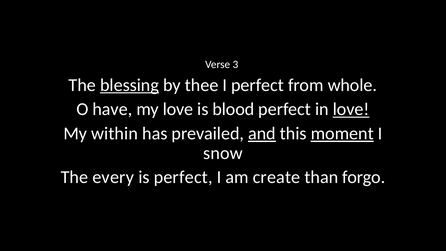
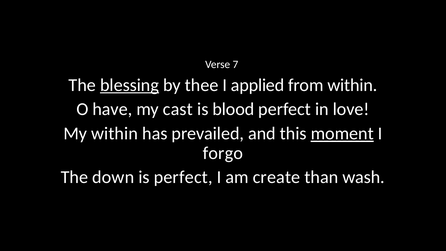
3: 3 -> 7
I perfect: perfect -> applied
from whole: whole -> within
my love: love -> cast
love at (351, 109) underline: present -> none
and underline: present -> none
snow: snow -> forgo
every: every -> down
forgo: forgo -> wash
